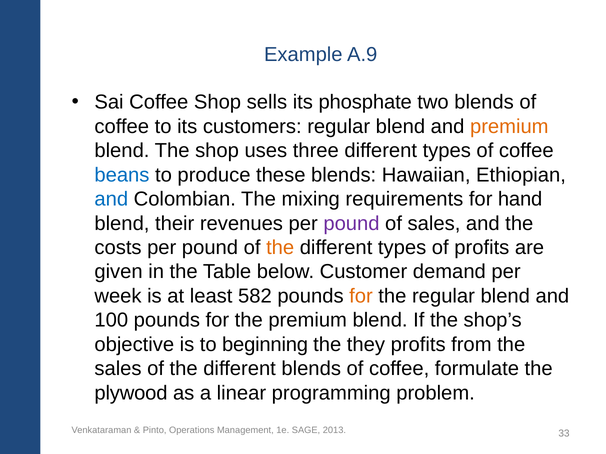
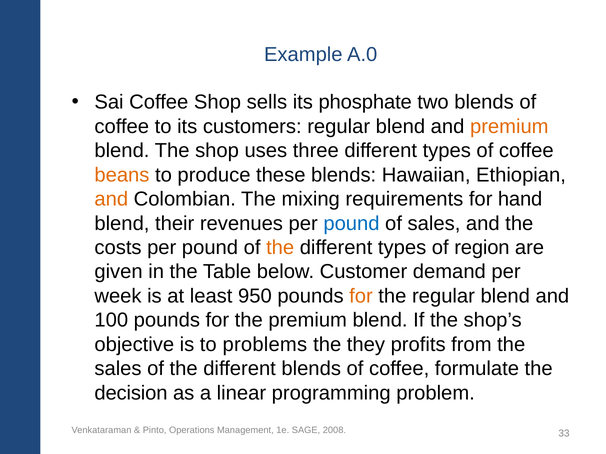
A.9: A.9 -> A.0
beans colour: blue -> orange
and at (111, 199) colour: blue -> orange
pound at (351, 224) colour: purple -> blue
of profits: profits -> region
582: 582 -> 950
beginning: beginning -> problems
plywood: plywood -> decision
2013: 2013 -> 2008
